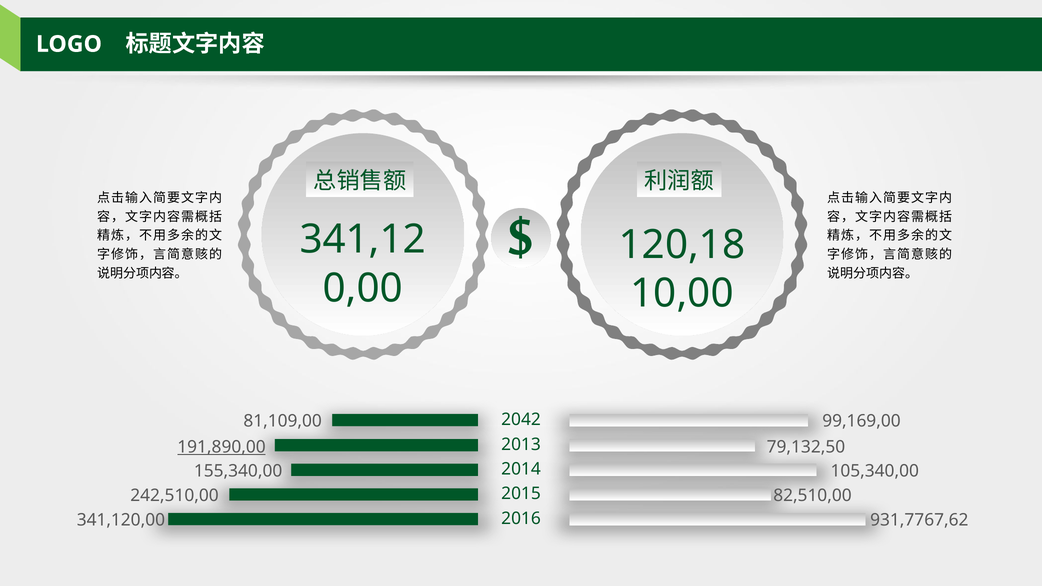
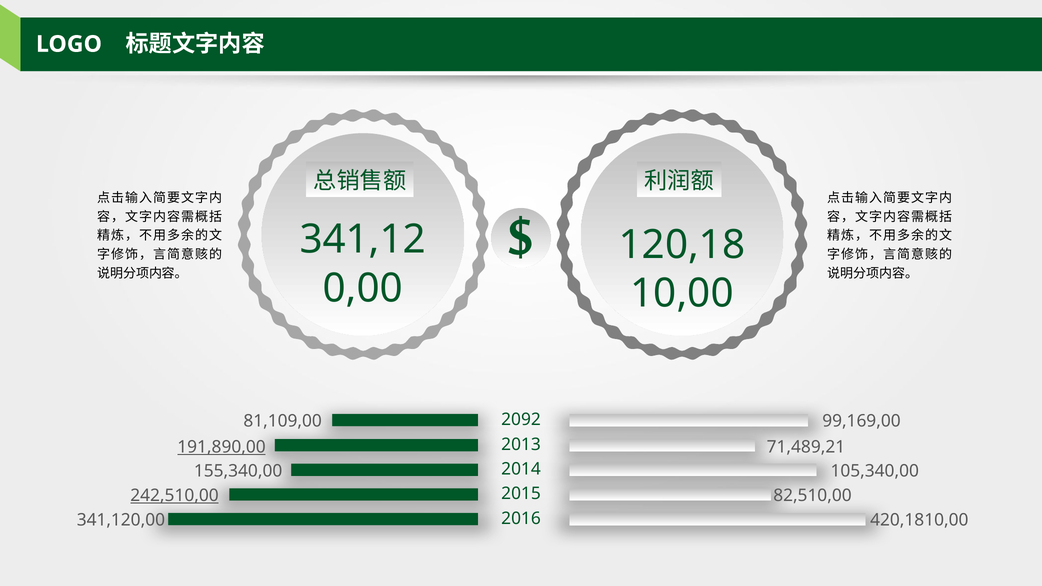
2042: 2042 -> 2092
79,132,50: 79,132,50 -> 71,489,21
242,510,00 underline: none -> present
931,7767,62: 931,7767,62 -> 420,1810,00
